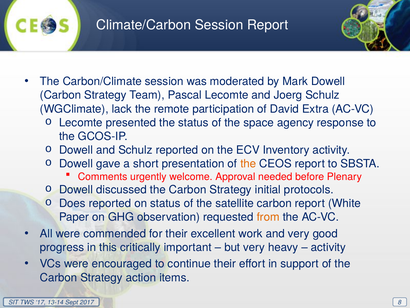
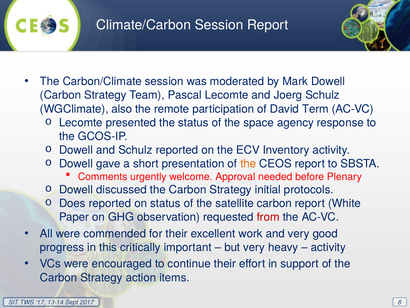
lack: lack -> also
Extra: Extra -> Term
from colour: orange -> red
